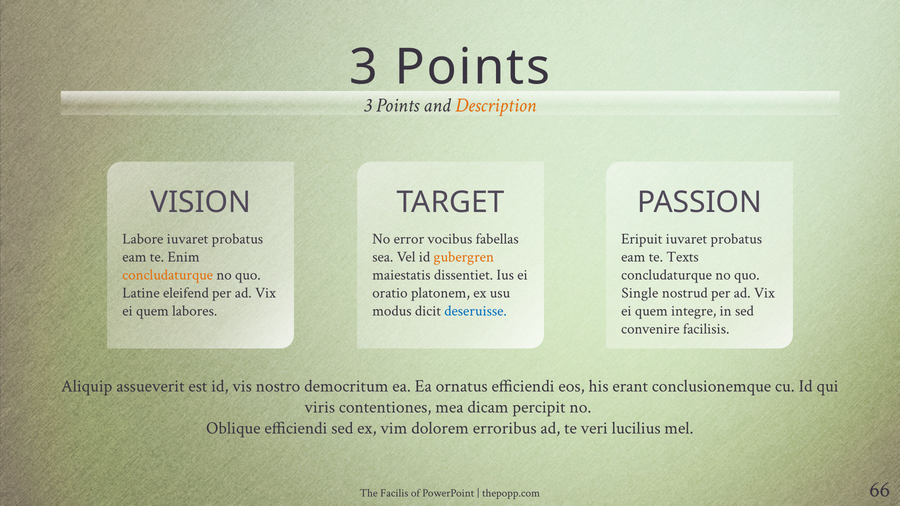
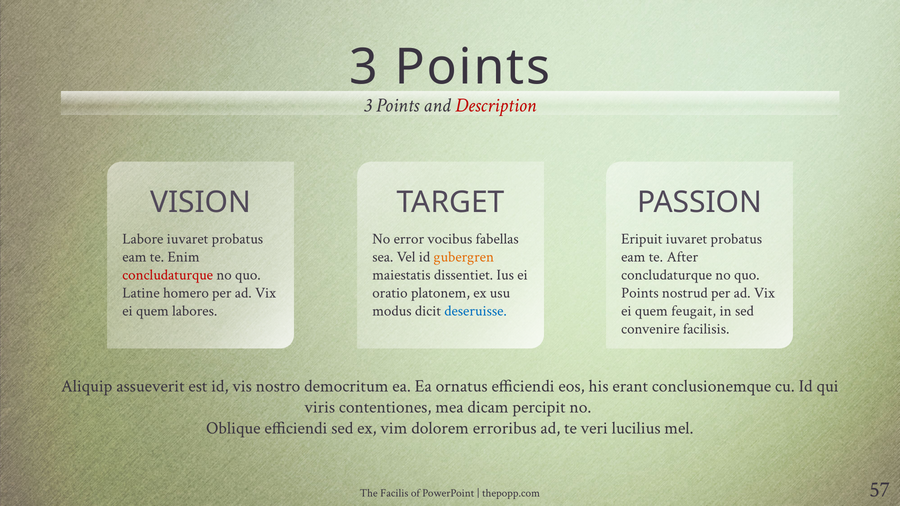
Description colour: orange -> red
Texts: Texts -> After
concludaturque at (168, 275) colour: orange -> red
eleifend: eleifend -> homero
Single at (640, 293): Single -> Points
integre: integre -> feugait
66: 66 -> 57
